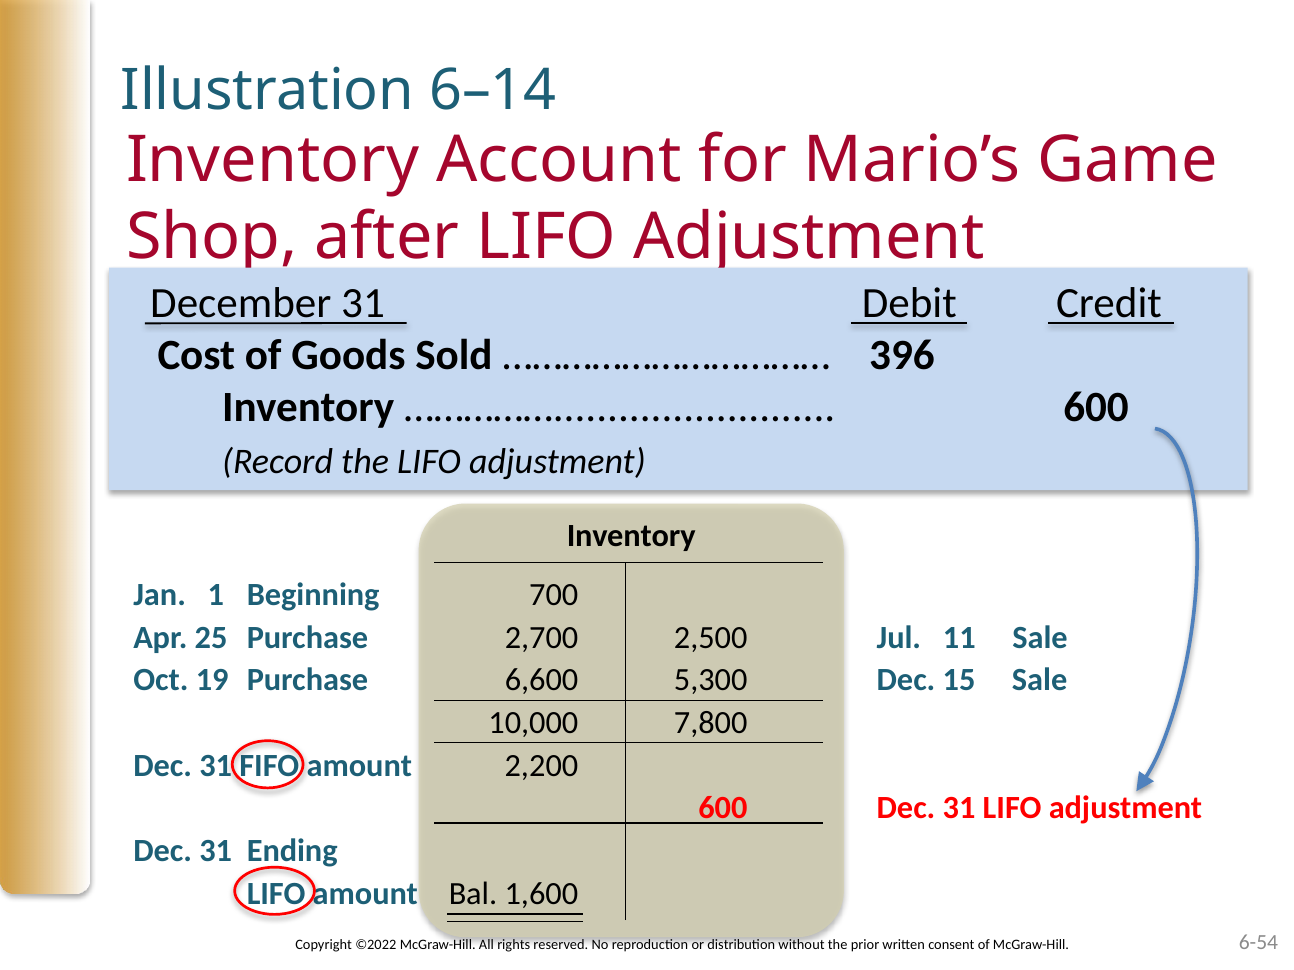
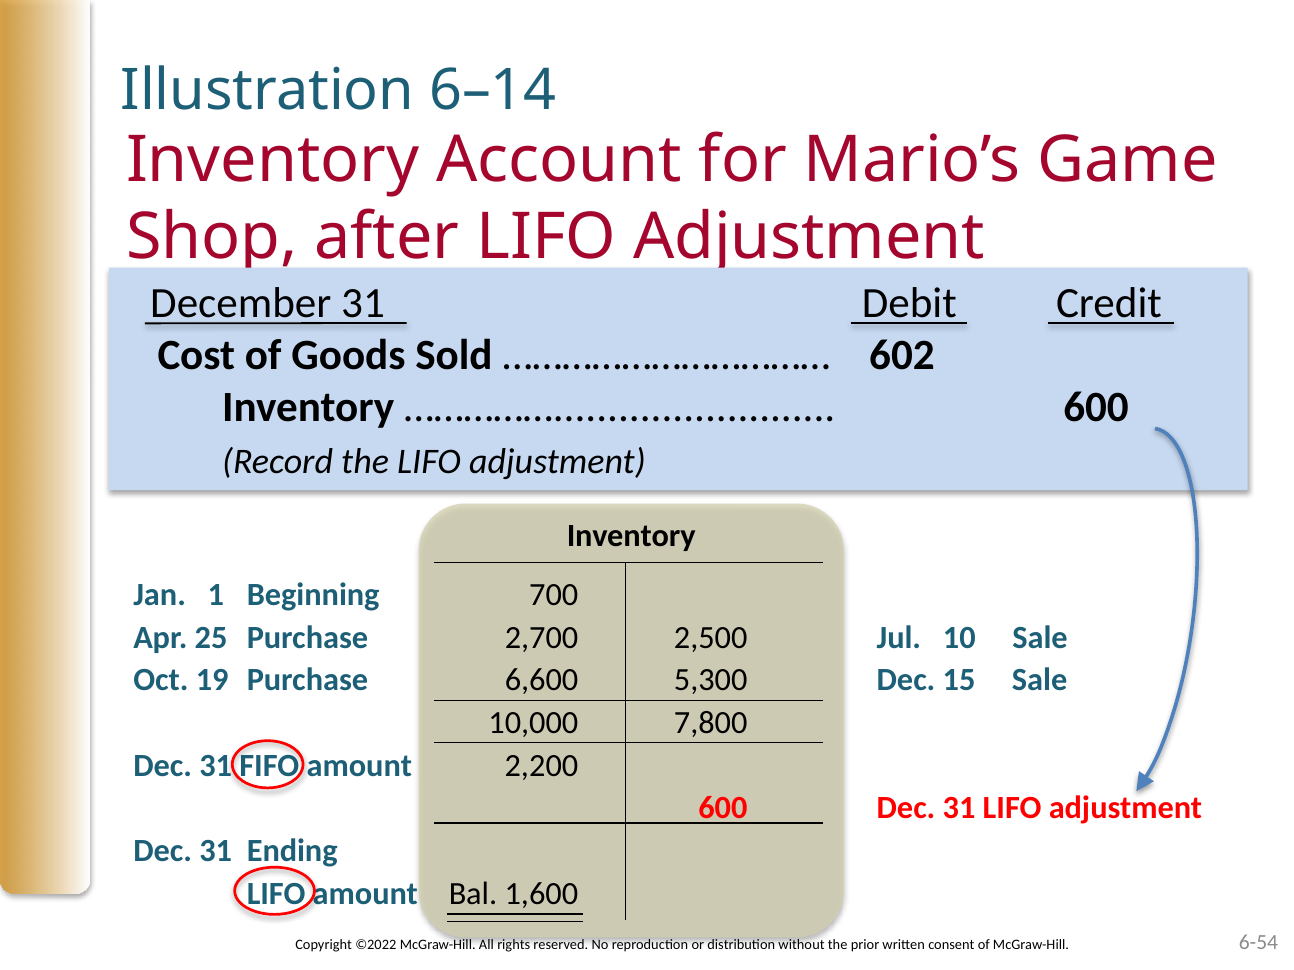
396: 396 -> 602
11: 11 -> 10
